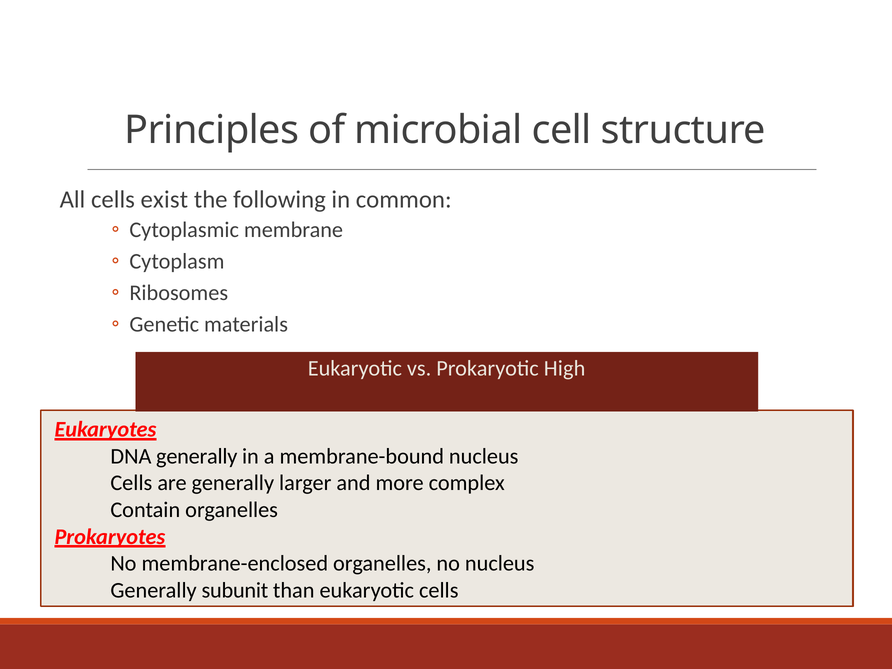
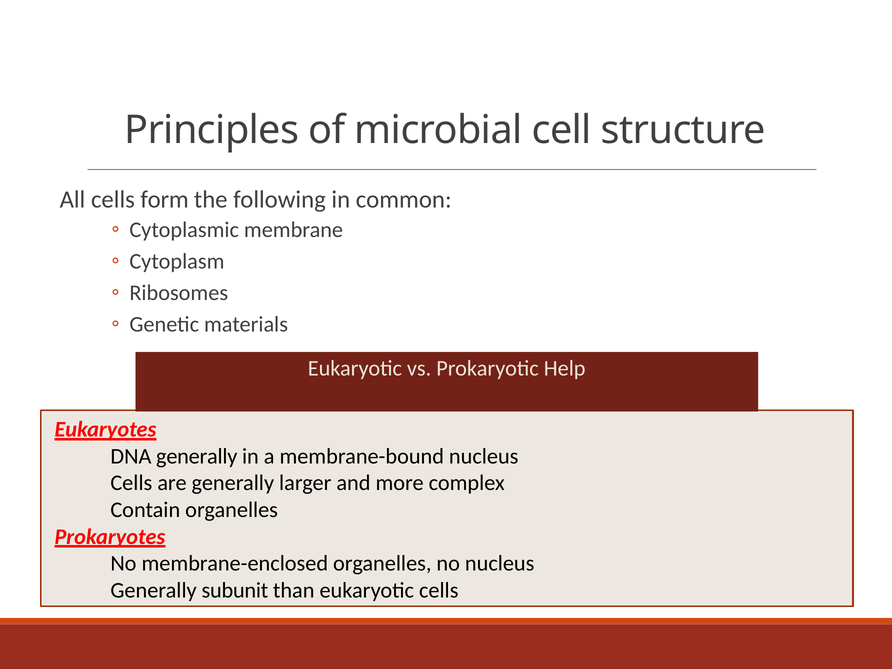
exist: exist -> form
High: High -> Help
